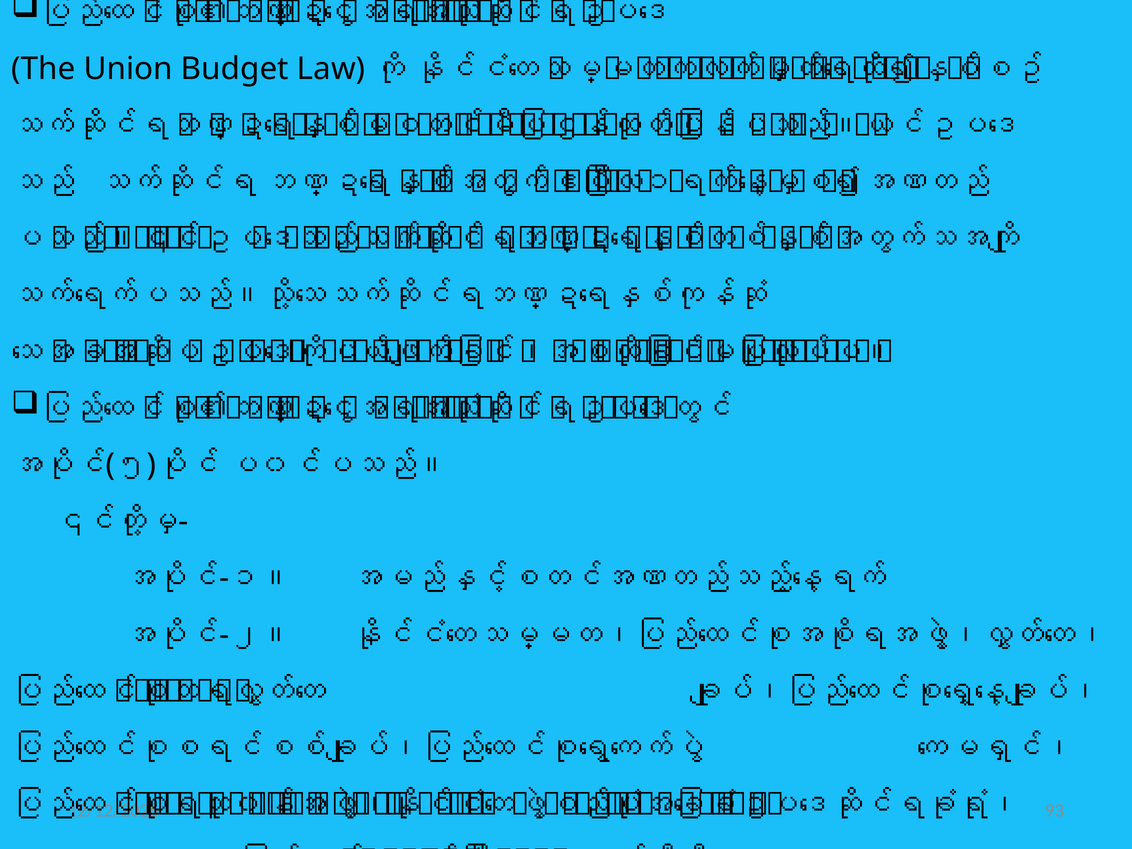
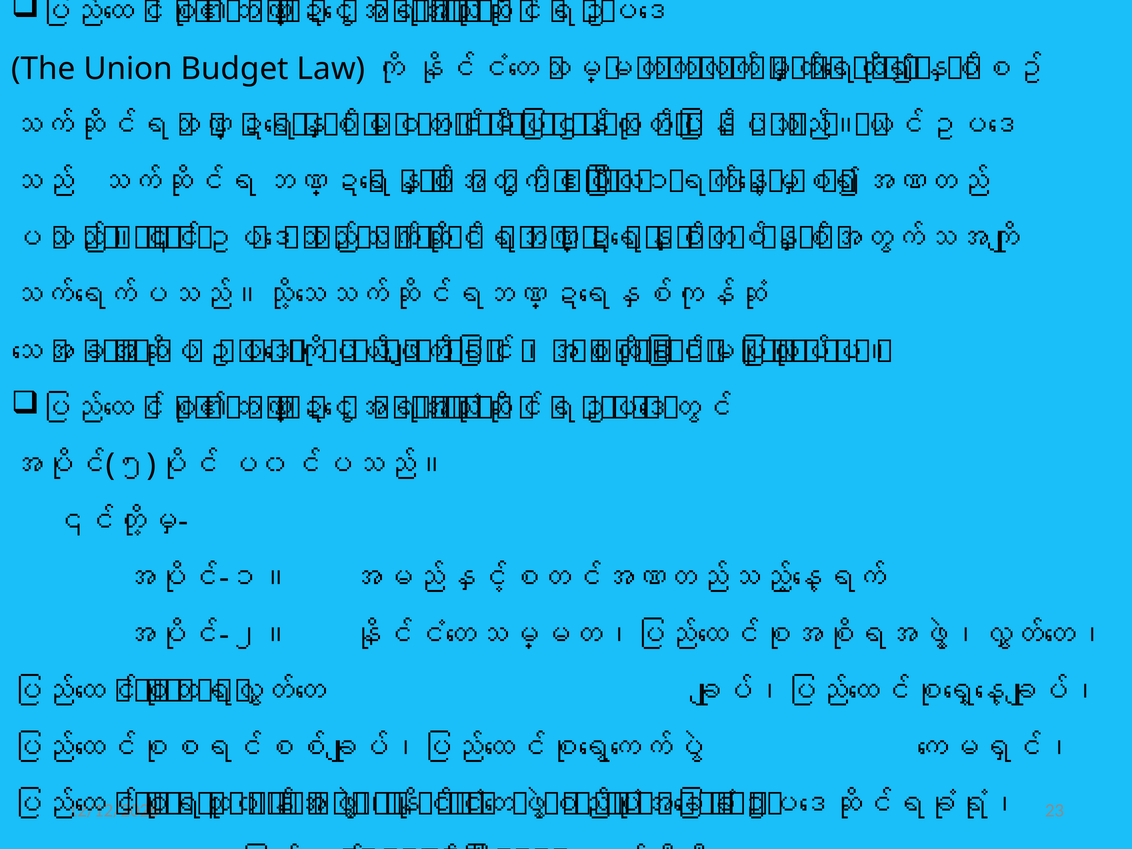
93: 93 -> 23
